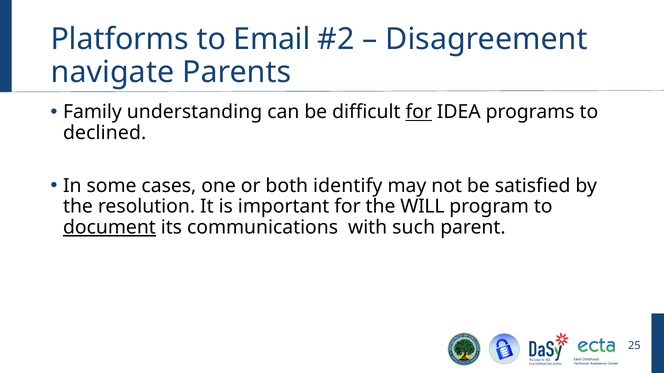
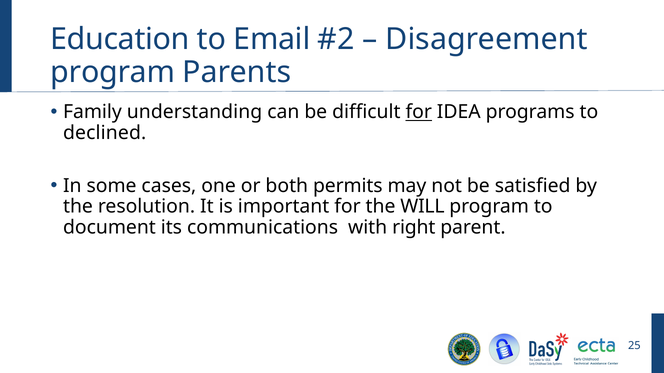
Platforms: Platforms -> Education
navigate at (113, 72): navigate -> program
identify: identify -> permits
document underline: present -> none
such: such -> right
